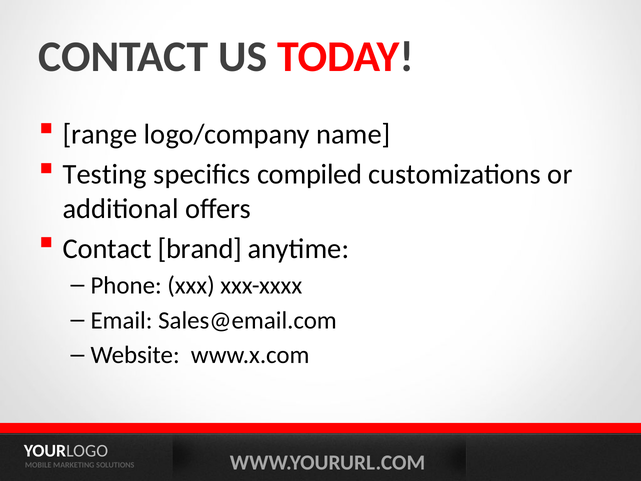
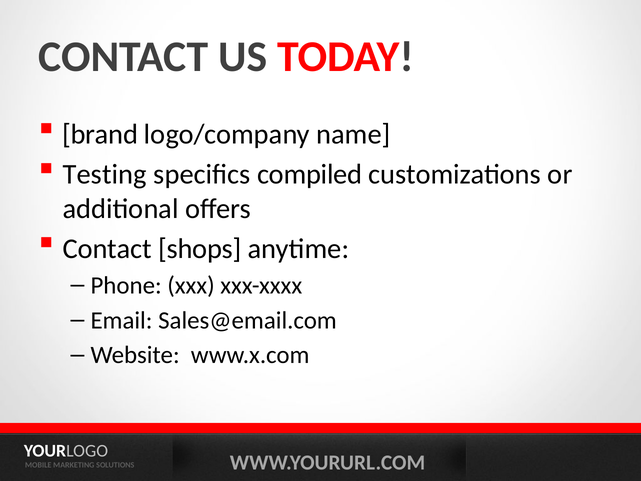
range: range -> brand
brand: brand -> shops
